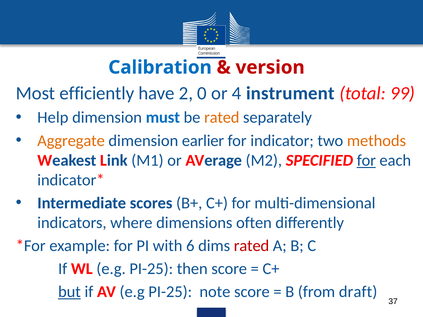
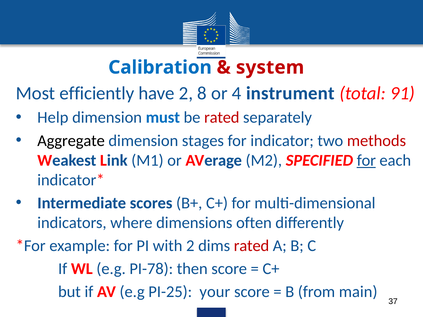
version: version -> system
0: 0 -> 8
99: 99 -> 91
rated at (222, 118) colour: orange -> red
Aggregate colour: orange -> black
earlier: earlier -> stages
methods colour: orange -> red
with 6: 6 -> 2
WL e.g PI-25: PI-25 -> PI-78
but underline: present -> none
note: note -> your
draft: draft -> main
